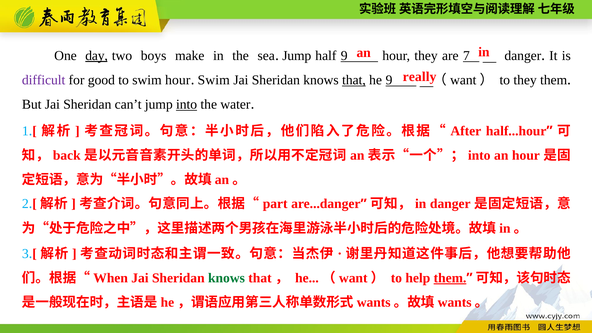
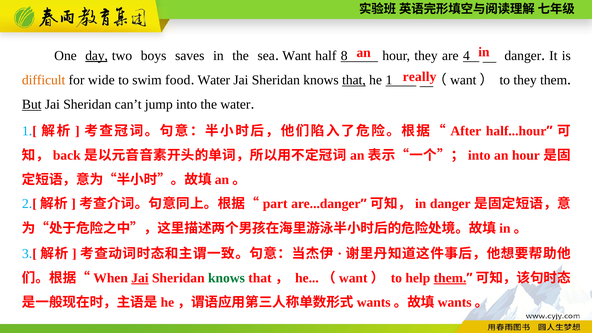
make: make -> saves
Jump at (297, 56): Jump -> Want
half 9: 9 -> 8
7: 7 -> 4
difficult colour: purple -> orange
good: good -> wide
swim hour: hour -> food
Swim at (214, 80): Swim -> Water
he 9: 9 -> 1
But underline: none -> present
into at (187, 104) underline: present -> none
Jai at (140, 278) underline: none -> present
